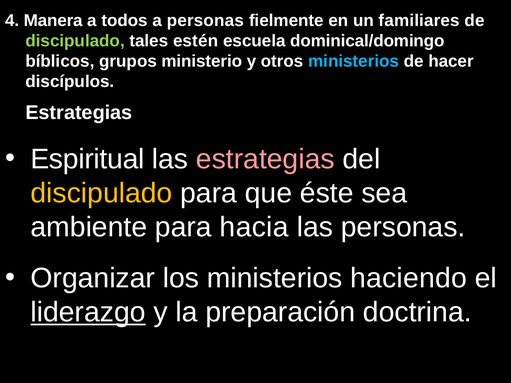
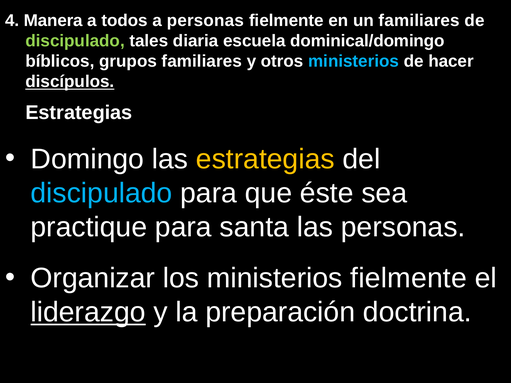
estén: estén -> diaria
grupos ministerio: ministerio -> familiares
discípulos underline: none -> present
Espiritual: Espiritual -> Domingo
estrategias at (265, 159) colour: pink -> yellow
discipulado at (101, 193) colour: yellow -> light blue
ambiente: ambiente -> practique
hacia: hacia -> santa
ministerios haciendo: haciendo -> fielmente
